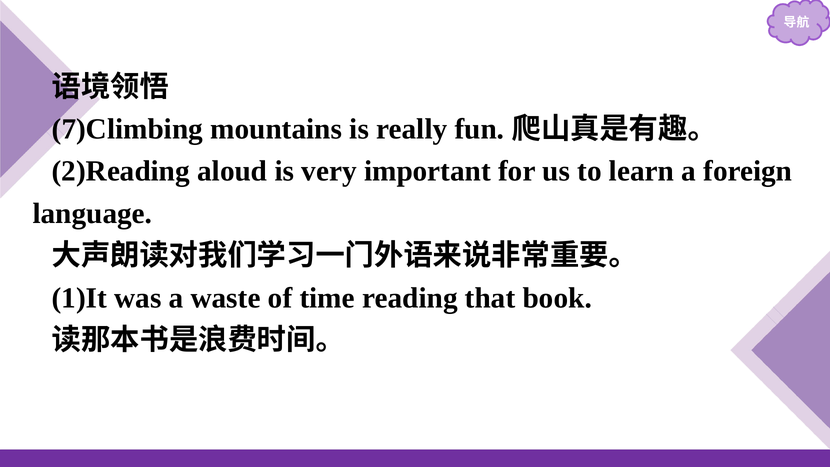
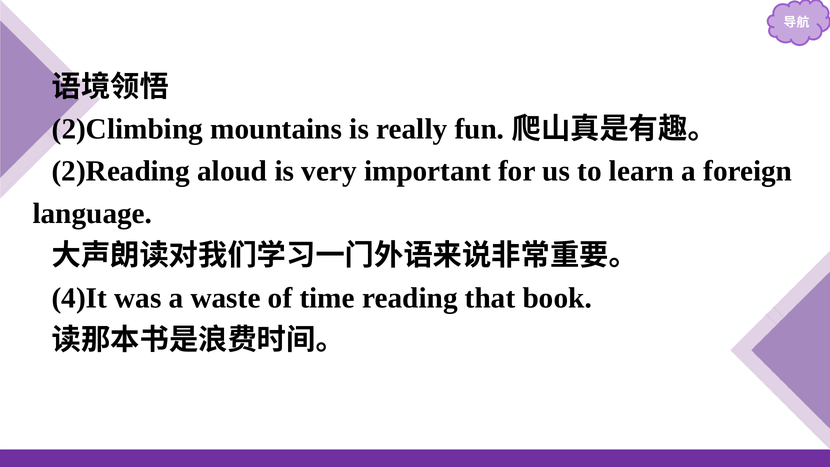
7)Climbing: 7)Climbing -> 2)Climbing
1)It: 1)It -> 4)It
